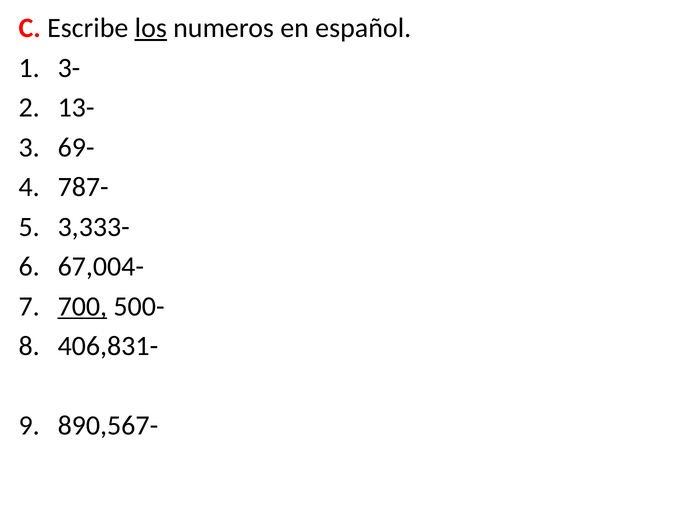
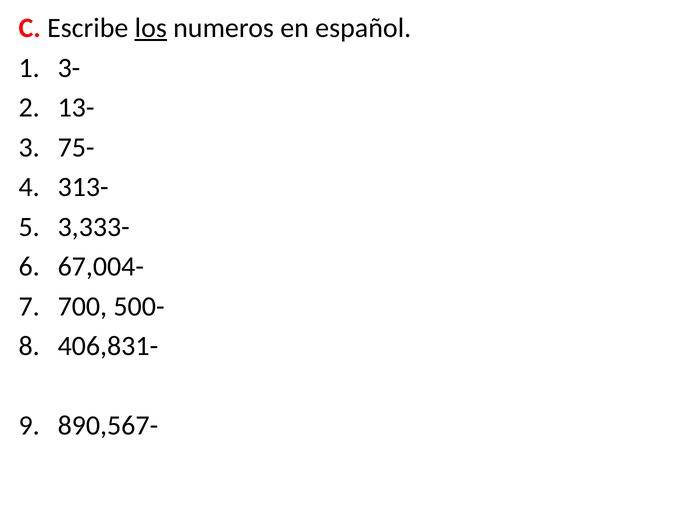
69-: 69- -> 75-
787-: 787- -> 313-
700 underline: present -> none
